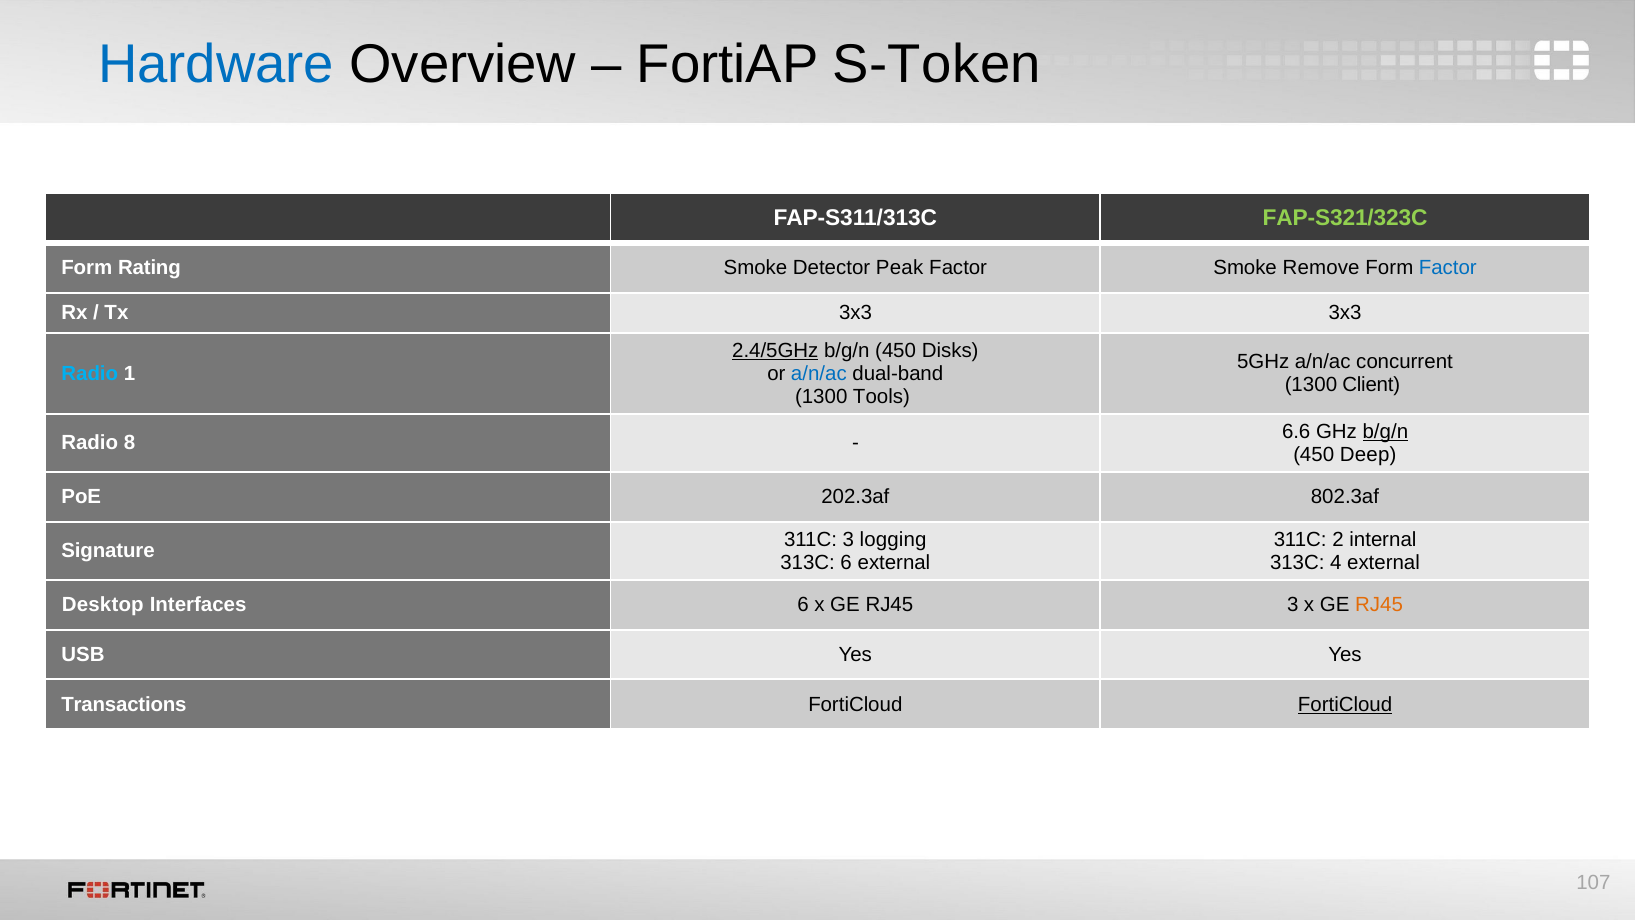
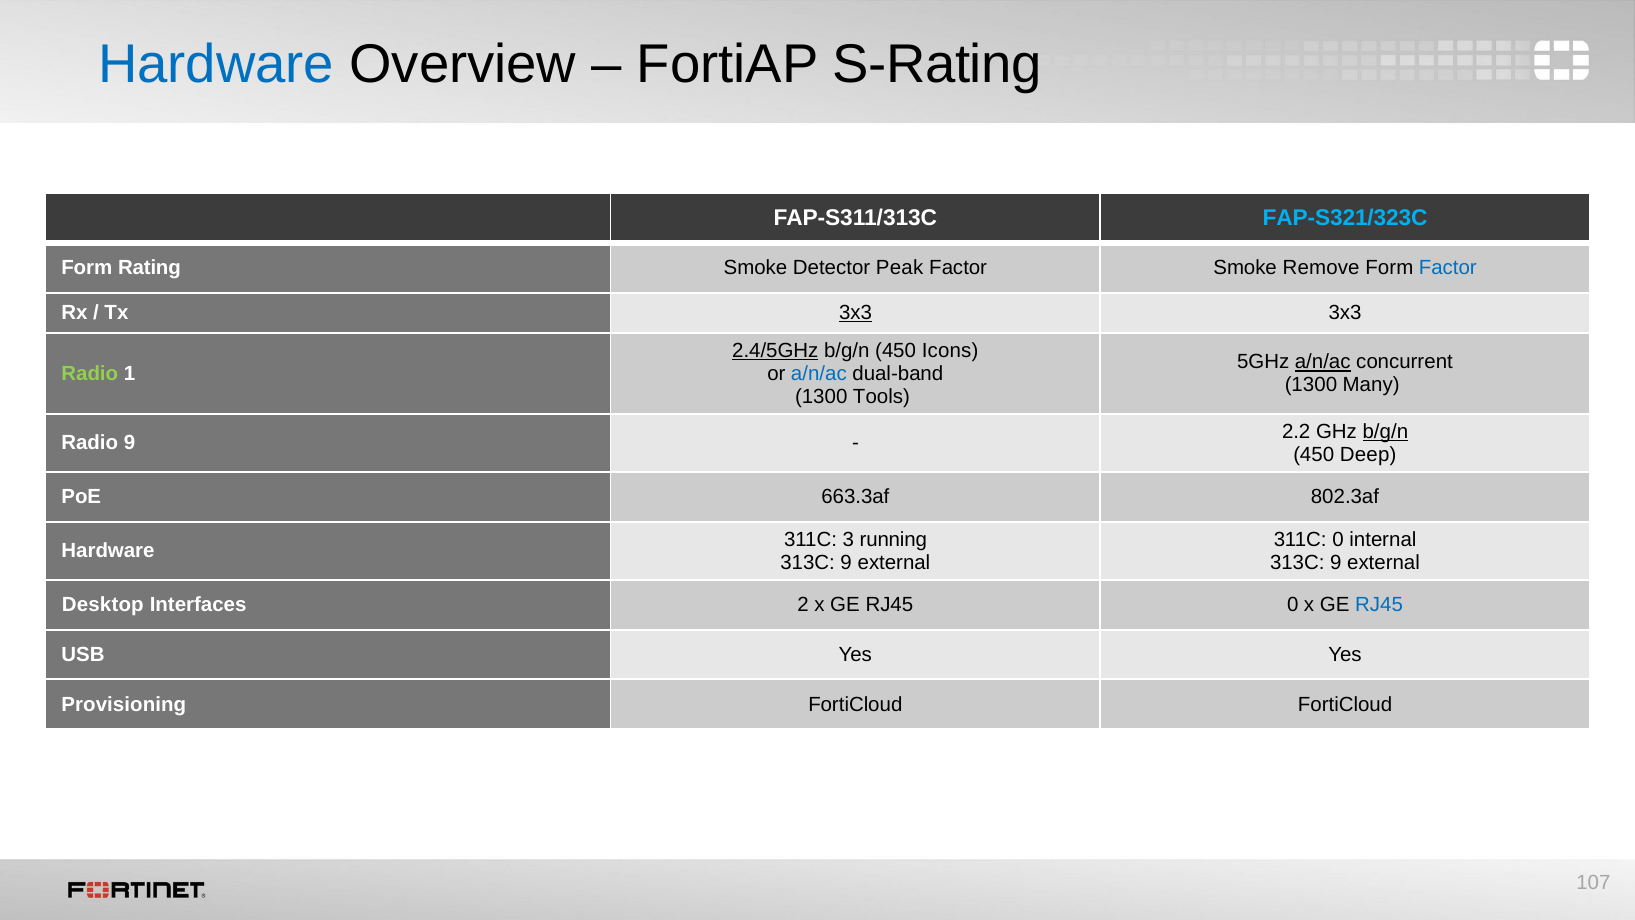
S-Token: S-Token -> S-Rating
FAP-S321/323C colour: light green -> light blue
3x3 at (855, 313) underline: none -> present
Disks: Disks -> Icons
a/n/ac at (1323, 362) underline: none -> present
Radio at (90, 373) colour: light blue -> light green
Client: Client -> Many
6.6: 6.6 -> 2.2
Radio 8: 8 -> 9
202.3af: 202.3af -> 663.3af
logging: logging -> running
311C 2: 2 -> 0
Signature at (108, 551): Signature -> Hardware
6 at (846, 562): 6 -> 9
4 at (1336, 562): 4 -> 9
Interfaces 6: 6 -> 2
RJ45 3: 3 -> 0
RJ45 at (1379, 605) colour: orange -> blue
Transactions: Transactions -> Provisioning
FortiCloud at (1345, 704) underline: present -> none
